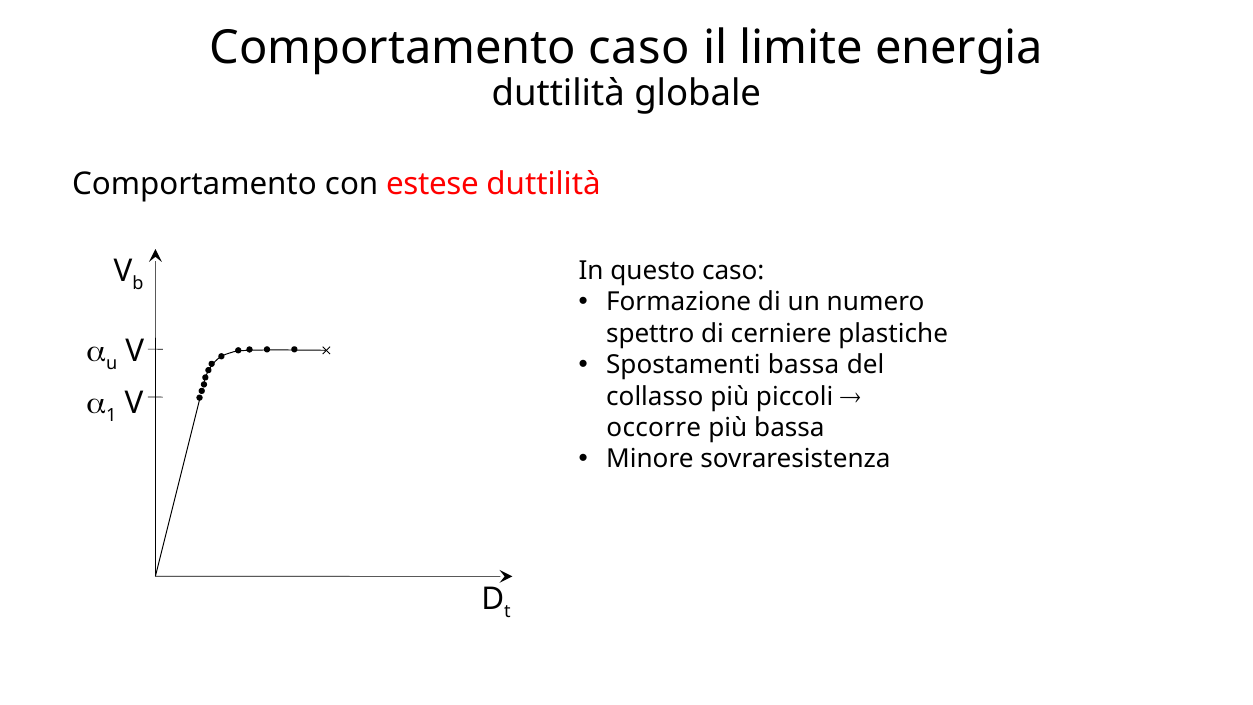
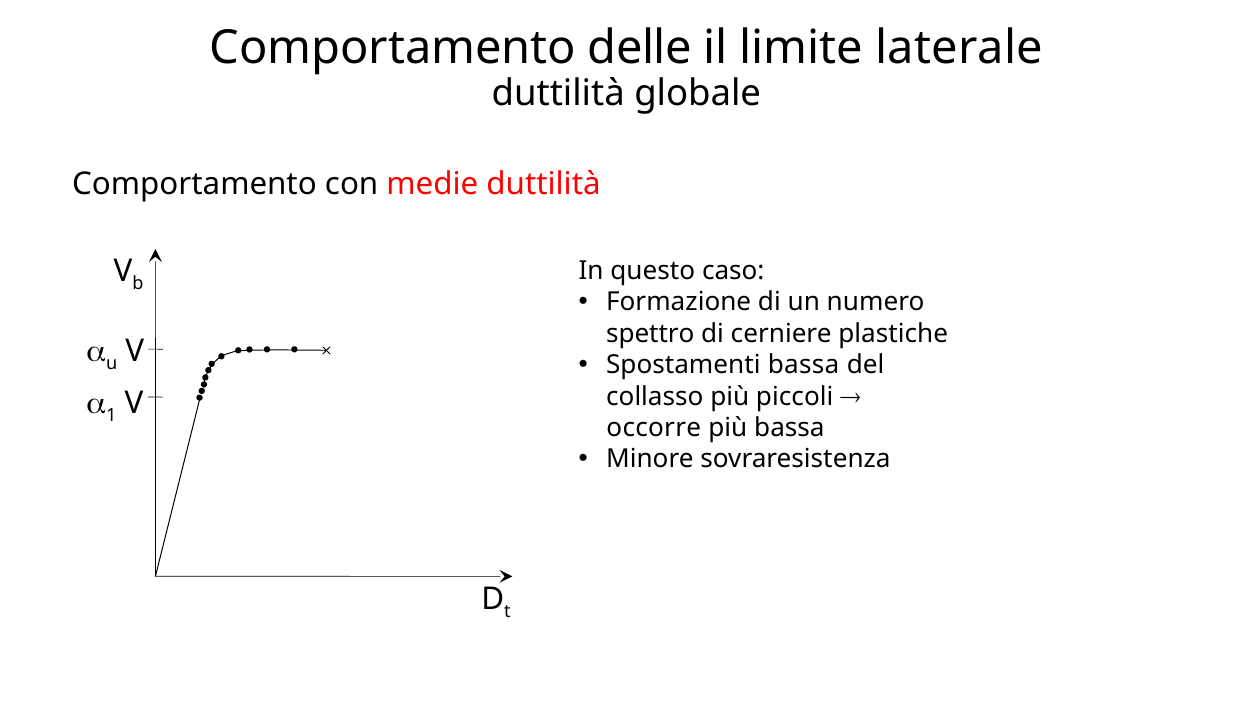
Comportamento caso: caso -> delle
energia: energia -> laterale
estese: estese -> medie
